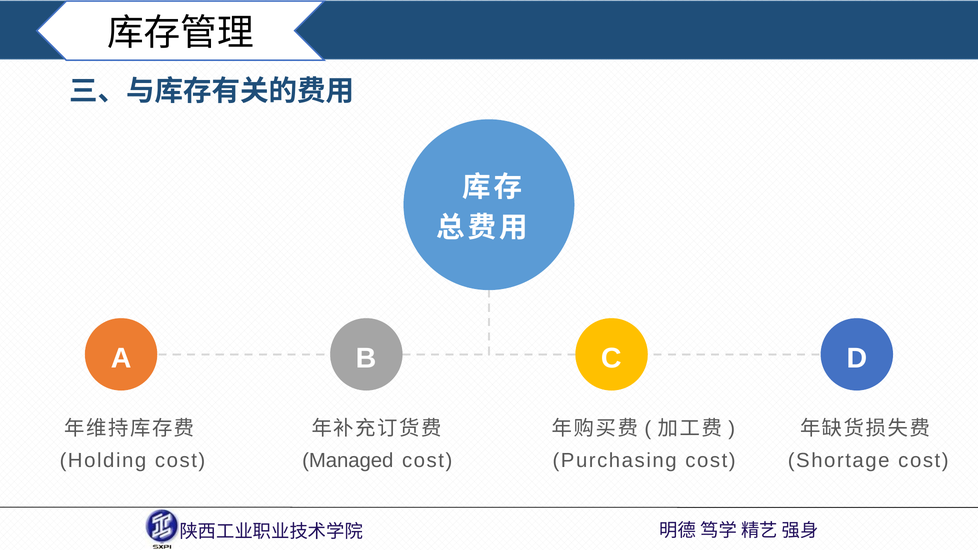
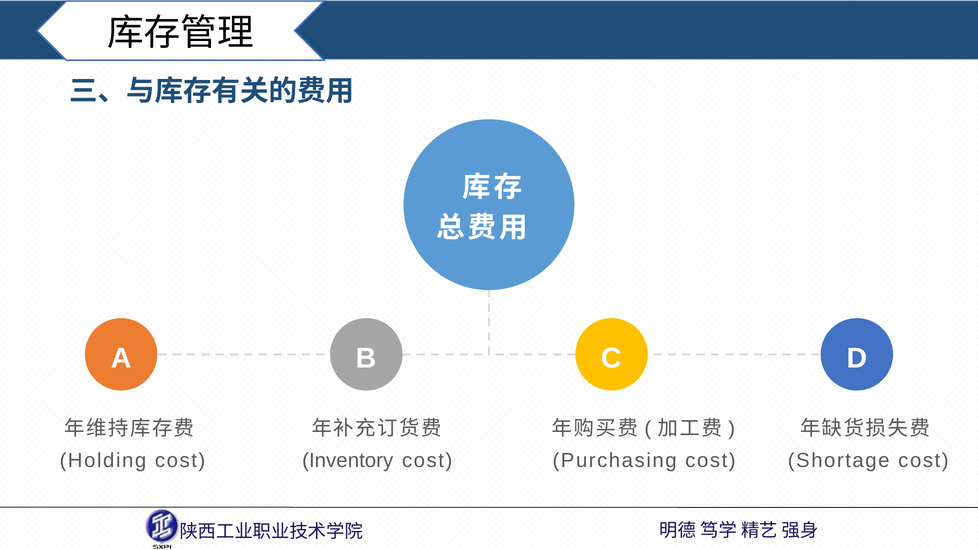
Managed: Managed -> Inventory
